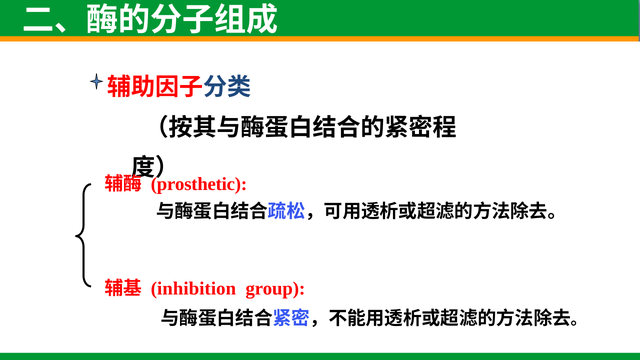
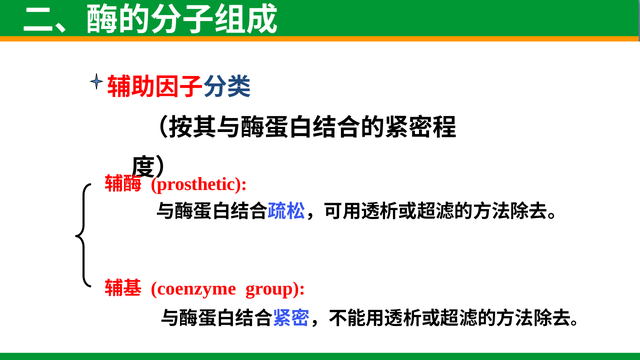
inhibition: inhibition -> coenzyme
